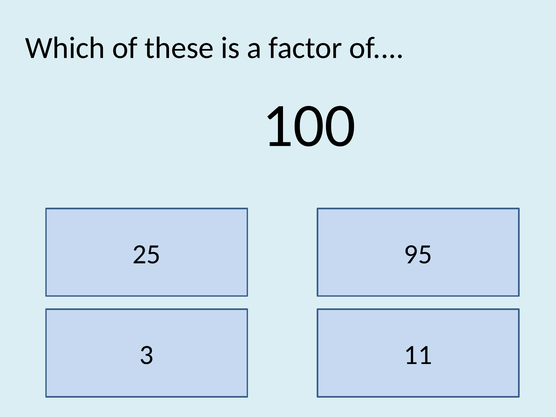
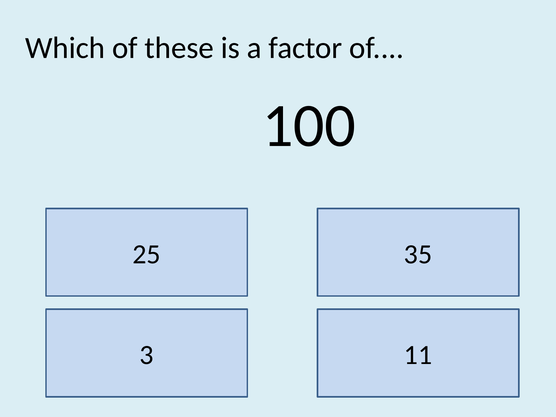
95: 95 -> 35
